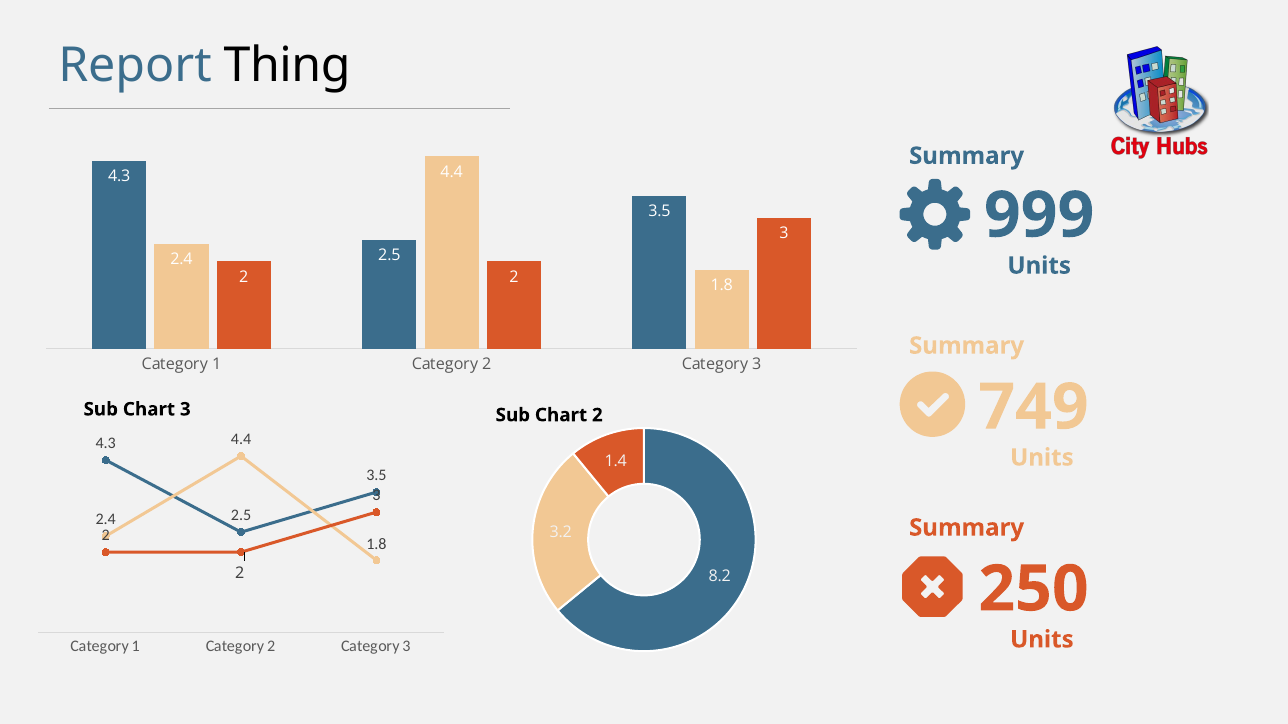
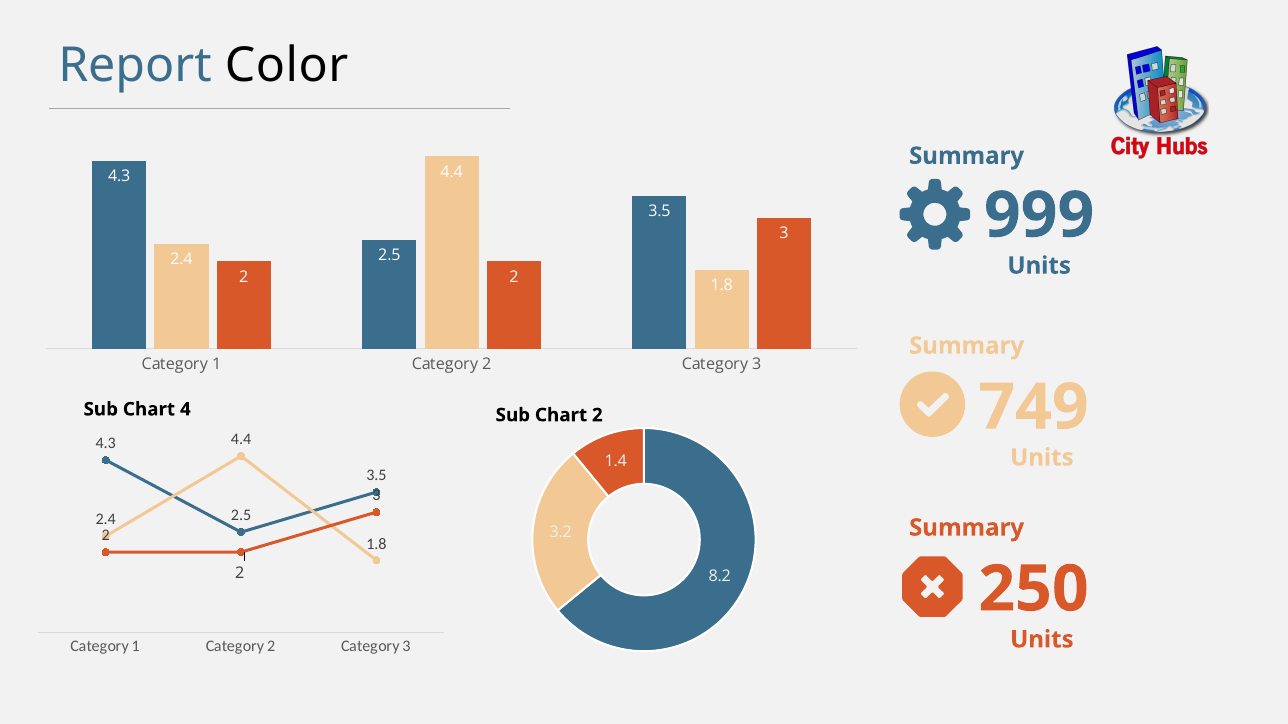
Thing: Thing -> Color
Chart 3: 3 -> 4
